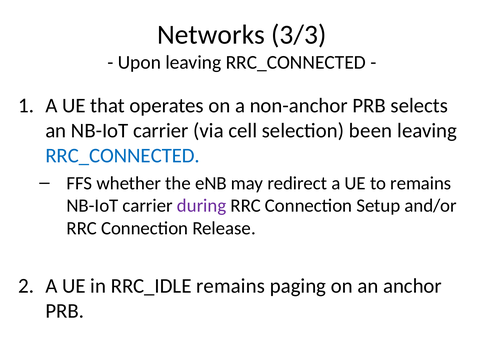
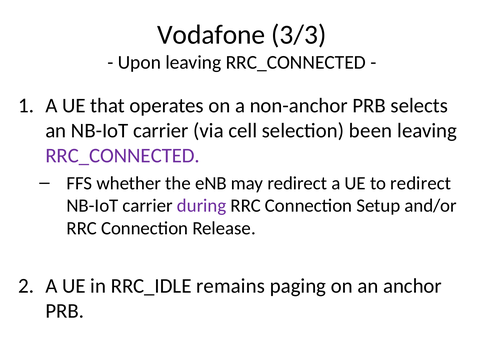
Networks: Networks -> Vodafone
RRC_CONNECTED at (123, 156) colour: blue -> purple
to remains: remains -> redirect
